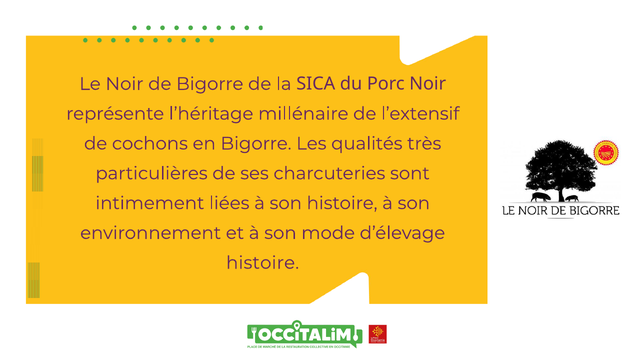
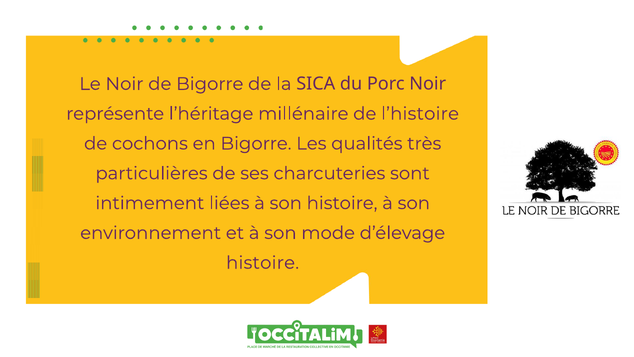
l’extensif: l’extensif -> l’histoire
